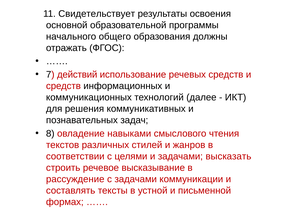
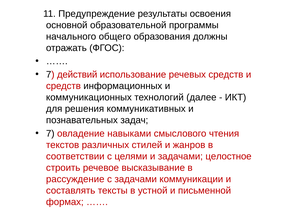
Свидетельствует: Свидетельствует -> Предупреждение
8 at (50, 133): 8 -> 7
высказать: высказать -> целостное
